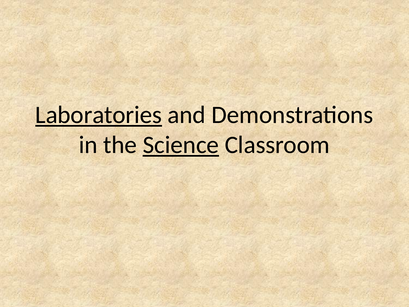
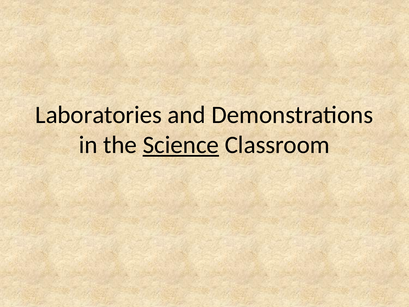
Laboratories underline: present -> none
